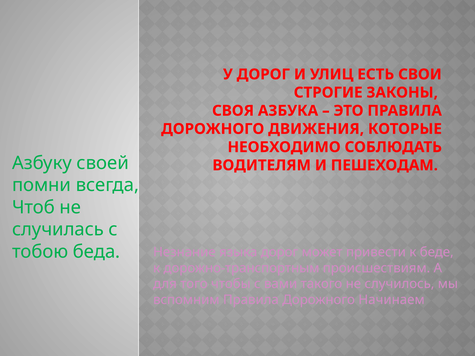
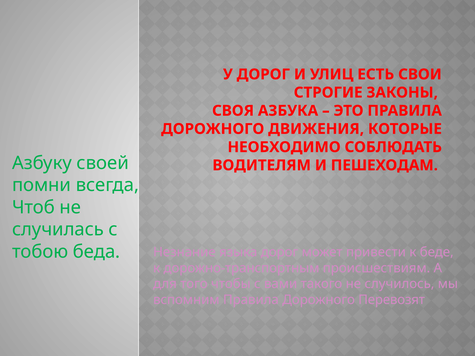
Начинаем: Начинаем -> Перевозят
